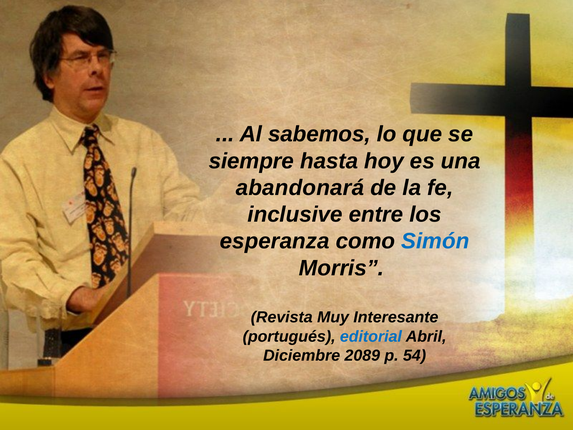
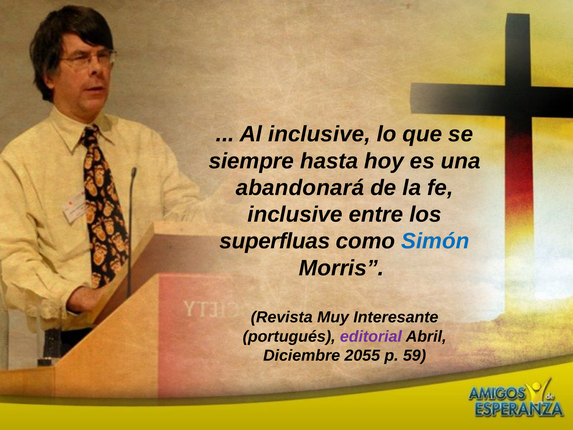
Al sabemos: sabemos -> inclusive
esperanza: esperanza -> superfluas
editorial colour: blue -> purple
2089: 2089 -> 2055
54: 54 -> 59
